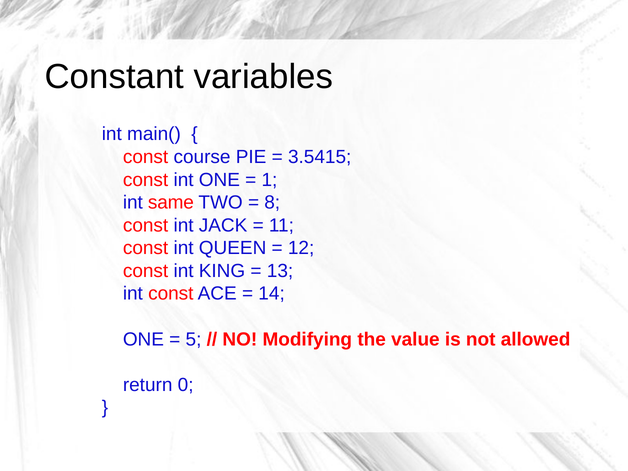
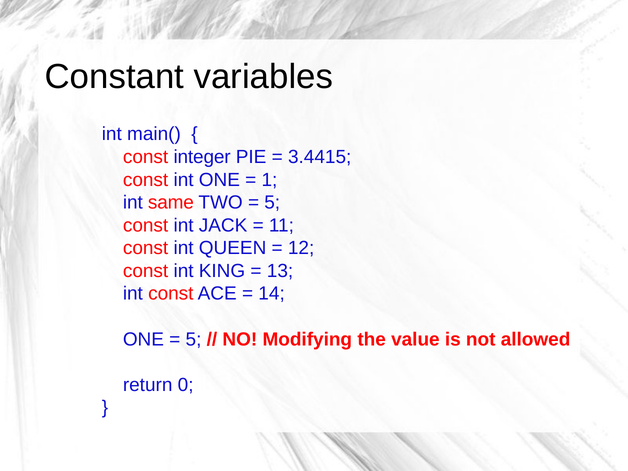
course: course -> integer
3.5415: 3.5415 -> 3.4415
8 at (272, 203): 8 -> 5
